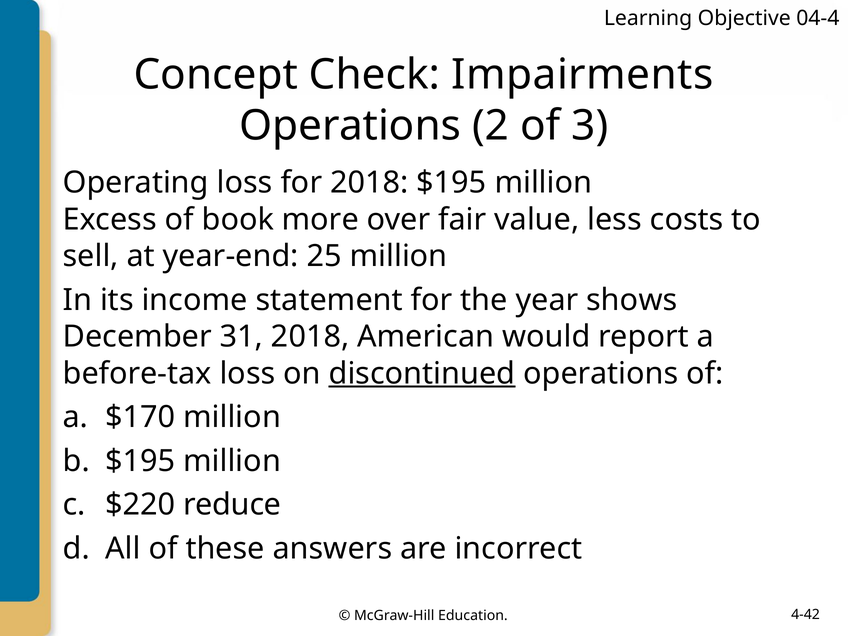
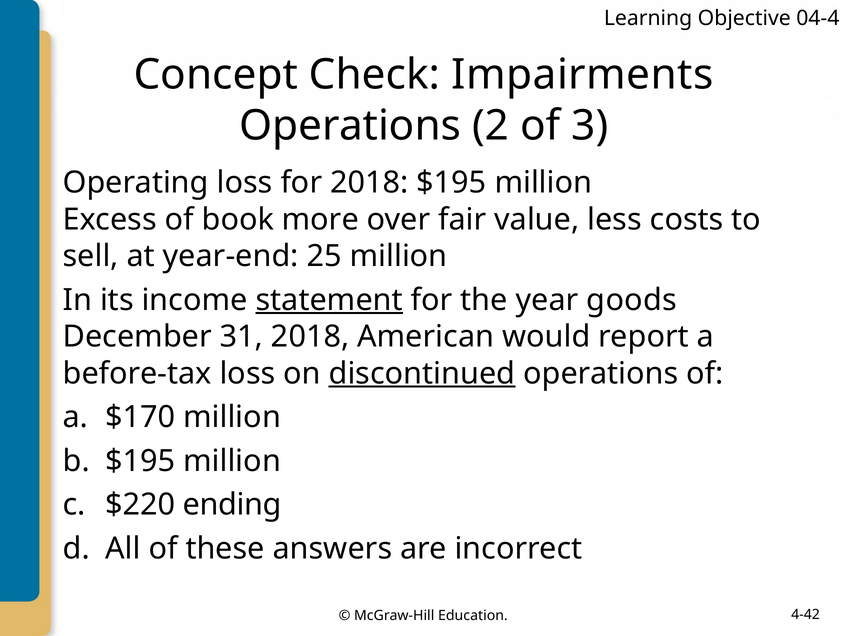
statement underline: none -> present
shows: shows -> goods
reduce: reduce -> ending
